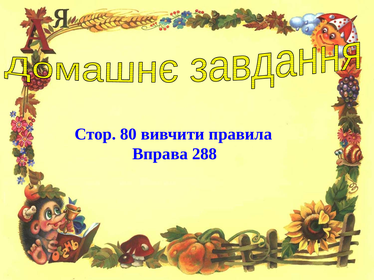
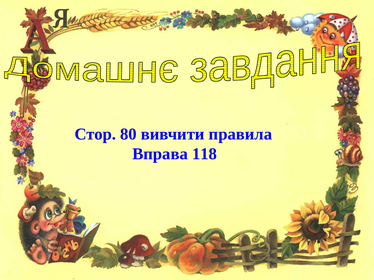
288: 288 -> 118
